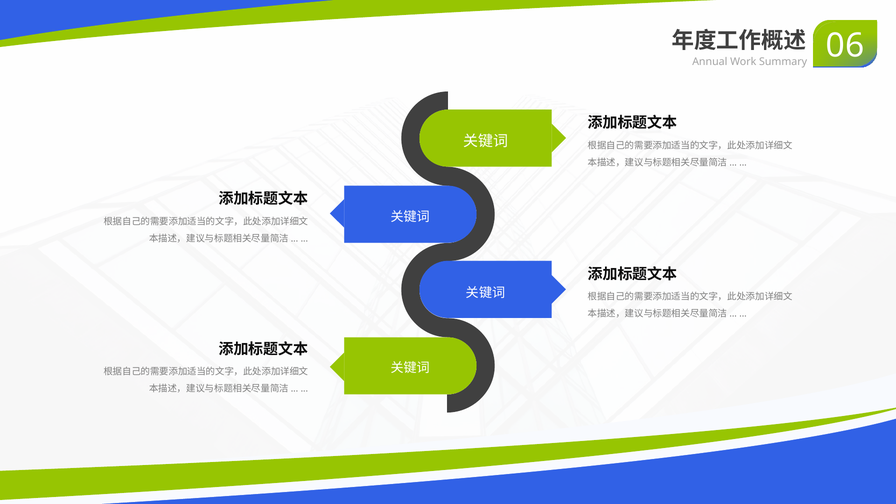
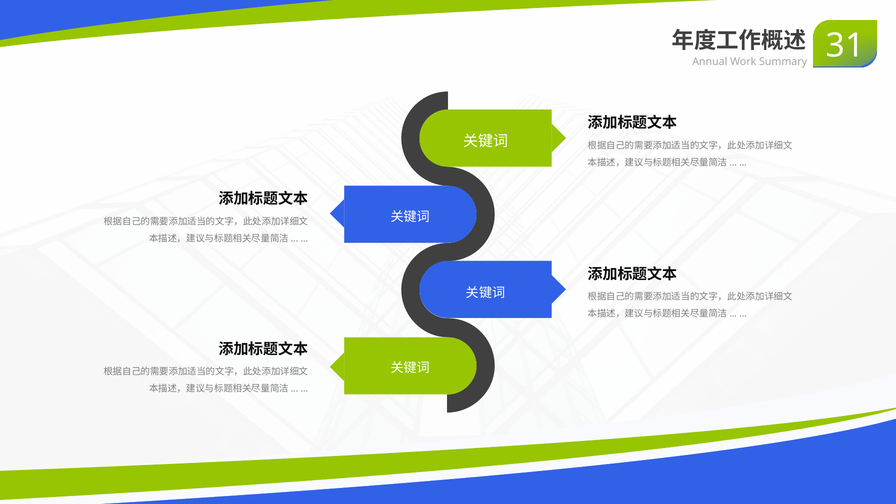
06: 06 -> 31
